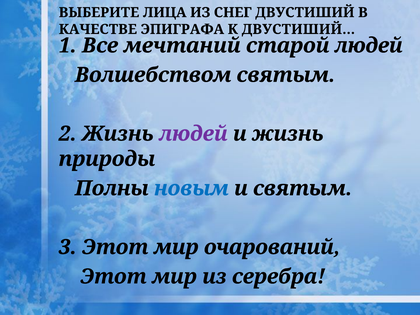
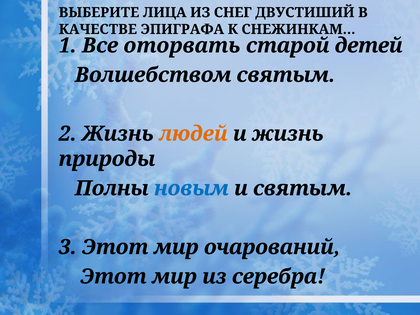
ДВУСТИШИЙ…: ДВУСТИШИЙ… -> СНЕЖИНКАМ…
мечтаний: мечтаний -> оторвать
старой людей: людей -> детей
людей at (193, 134) colour: purple -> orange
